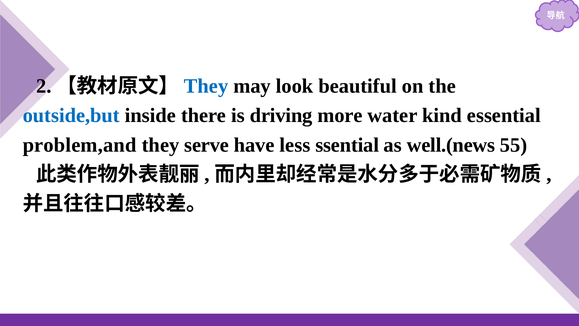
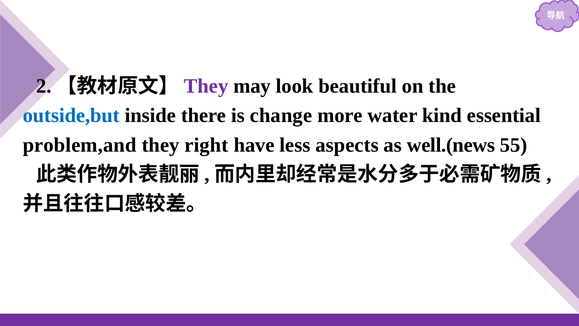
They at (206, 86) colour: blue -> purple
driving: driving -> change
serve: serve -> right
ssential: ssential -> aspects
